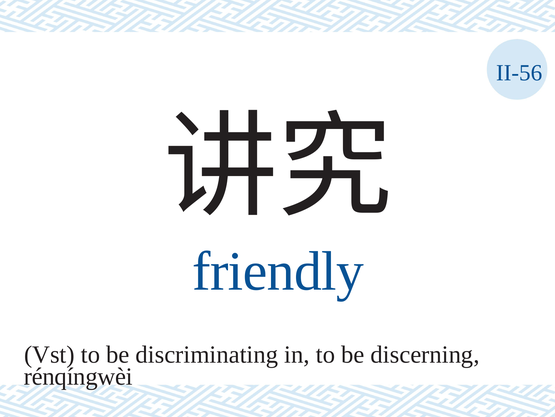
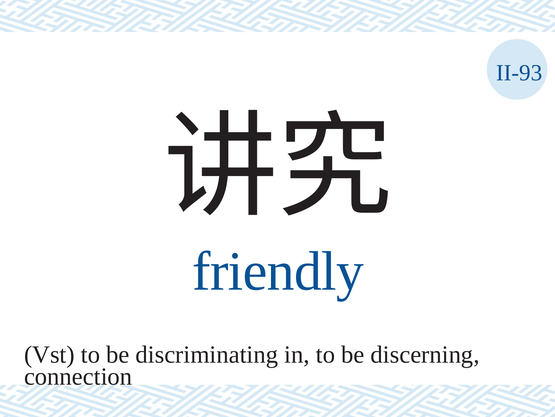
II-56: II-56 -> II-93
rénqíngwèi: rénqíngwèi -> connection
